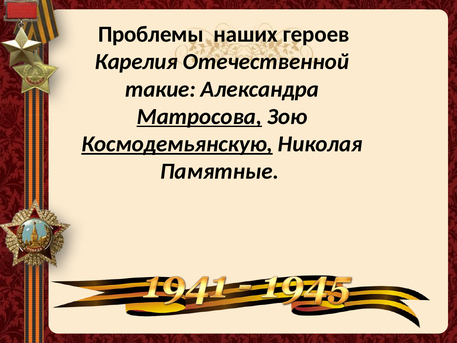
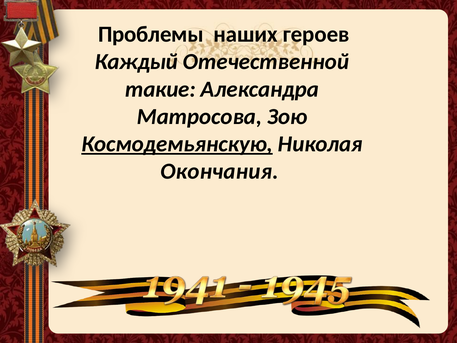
Карелия: Карелия -> Каждый
Матросова underline: present -> none
Памятные: Памятные -> Окончания
